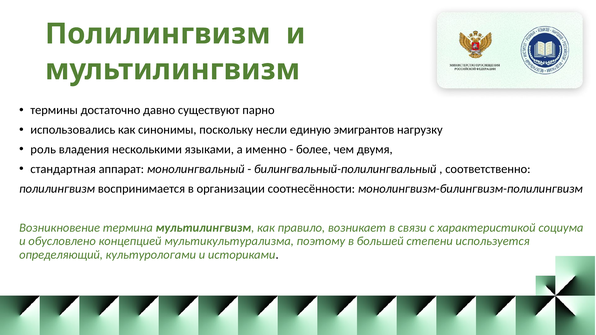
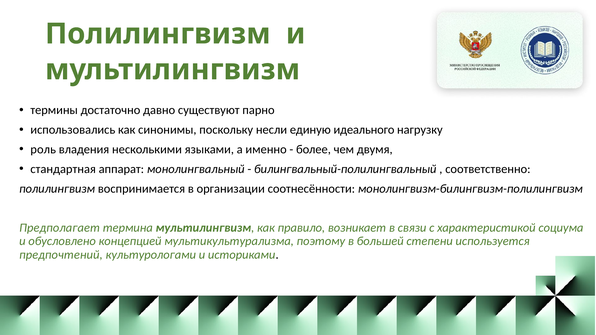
эмигрантов: эмигрантов -> идеального
Возникновение: Возникновение -> Предполагает
определяющий: определяющий -> предпочтений
